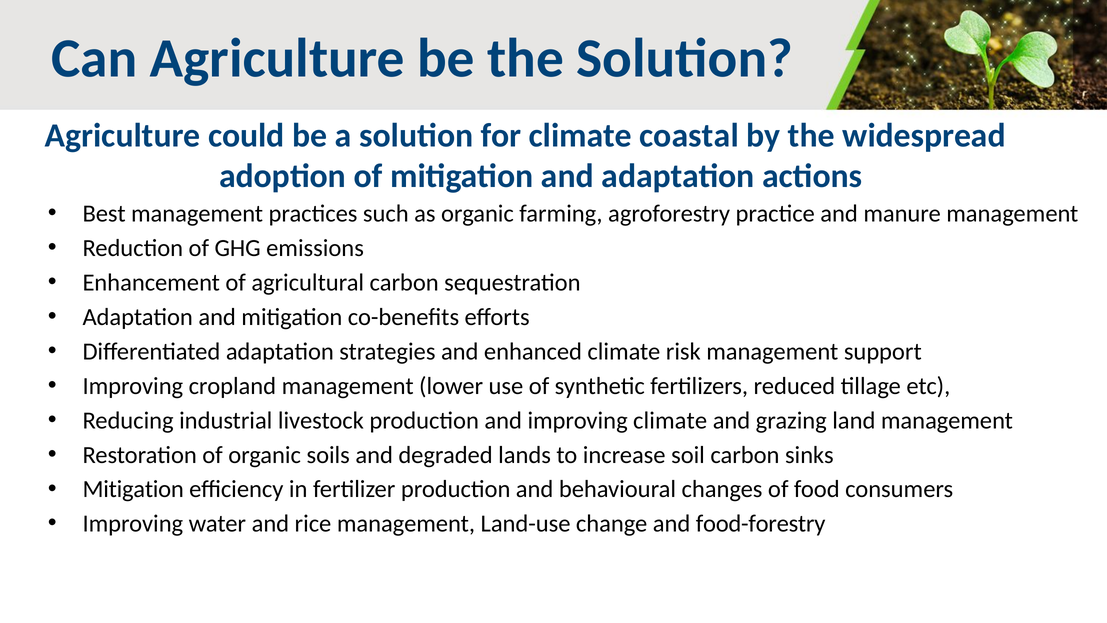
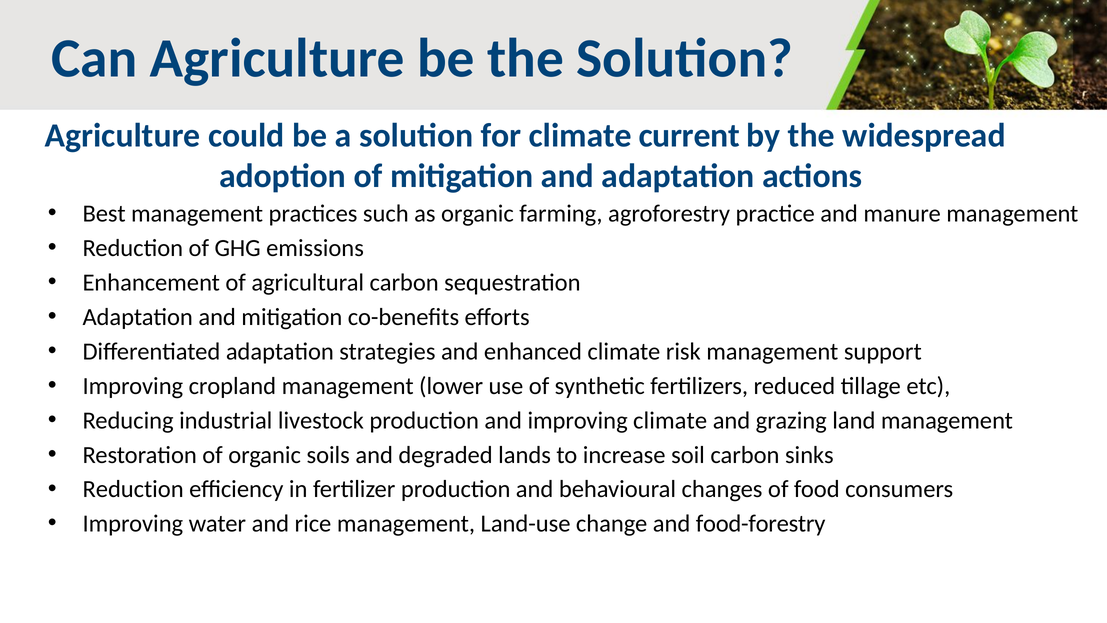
coastal: coastal -> current
Mitigation at (133, 489): Mitigation -> Reduction
